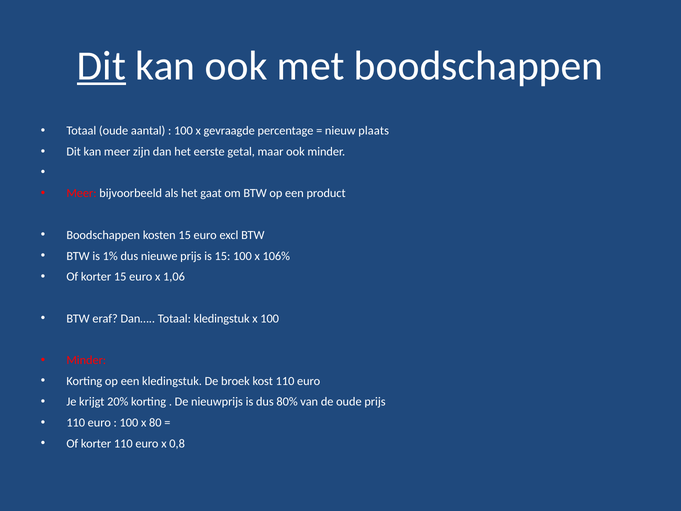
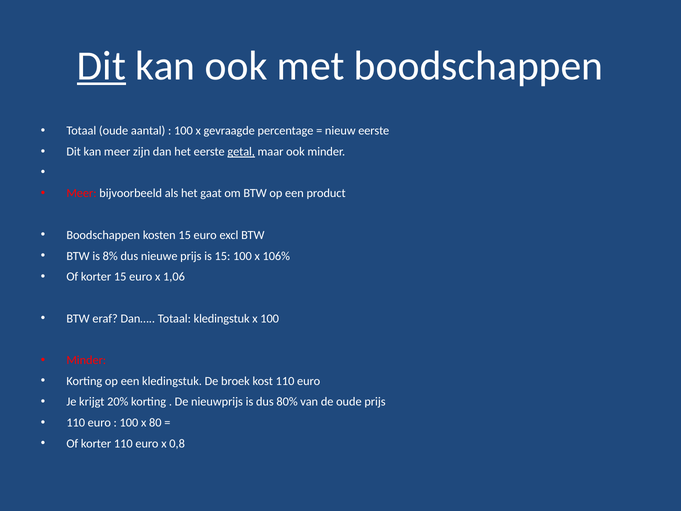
nieuw plaats: plaats -> eerste
getal underline: none -> present
1%: 1% -> 8%
